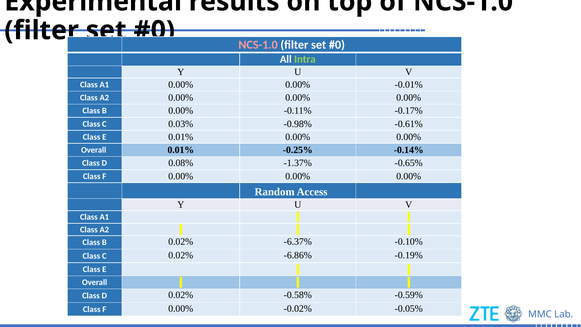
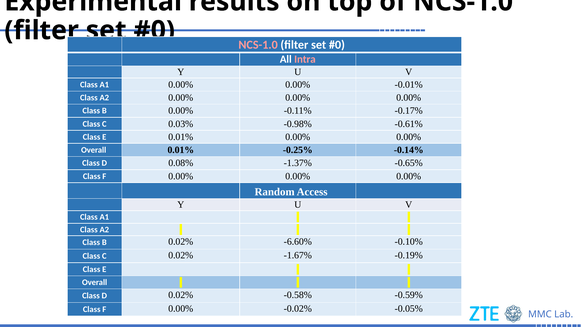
Intra colour: light green -> pink
-6.37%: -6.37% -> -6.60%
-6.86%: -6.86% -> -1.67%
